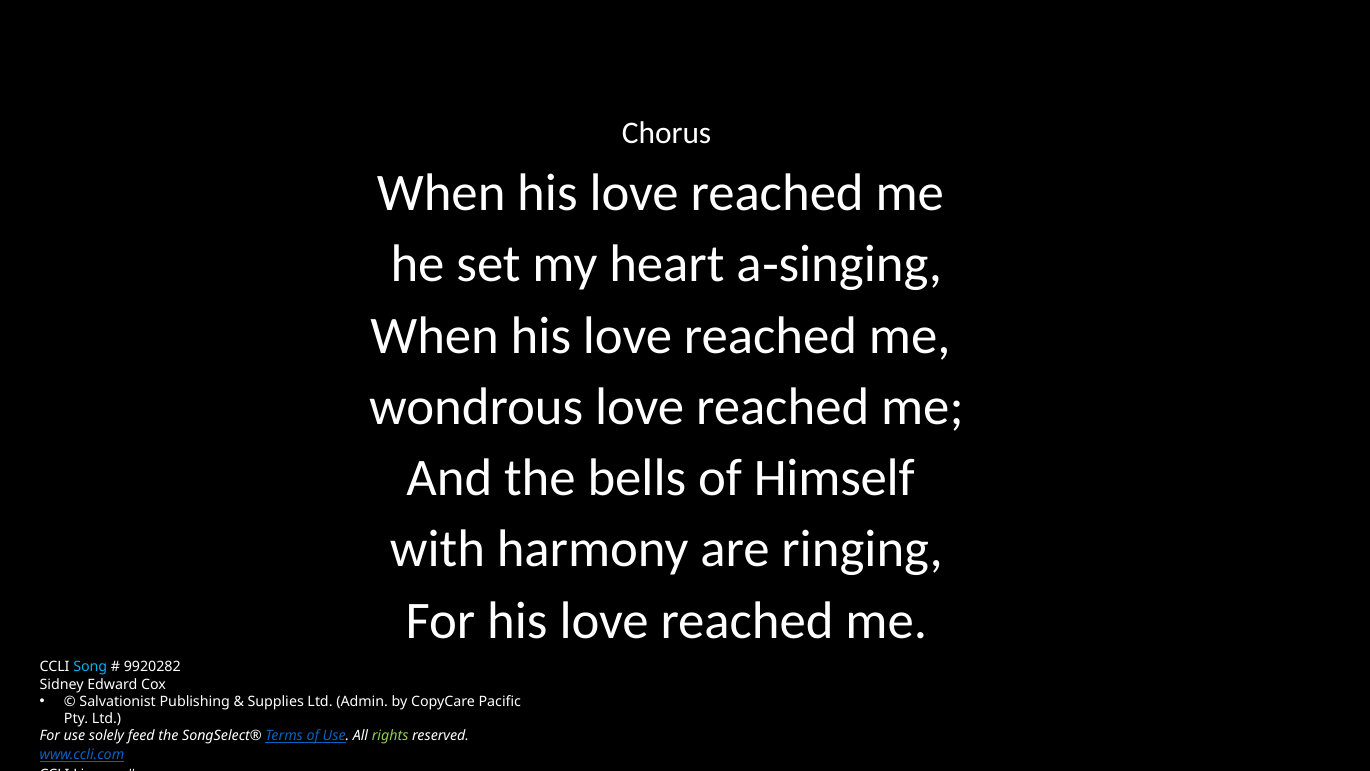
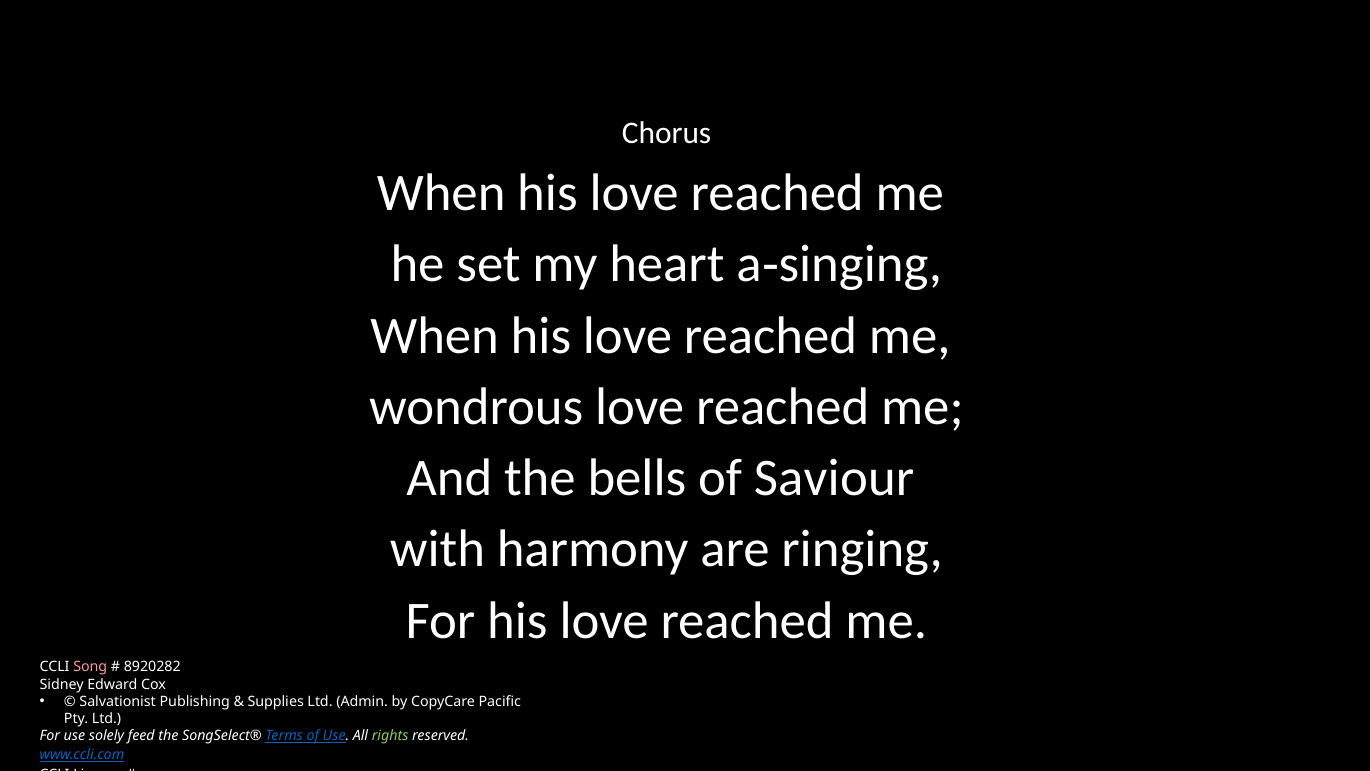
Himself: Himself -> Saviour
Song colour: light blue -> pink
9920282: 9920282 -> 8920282
